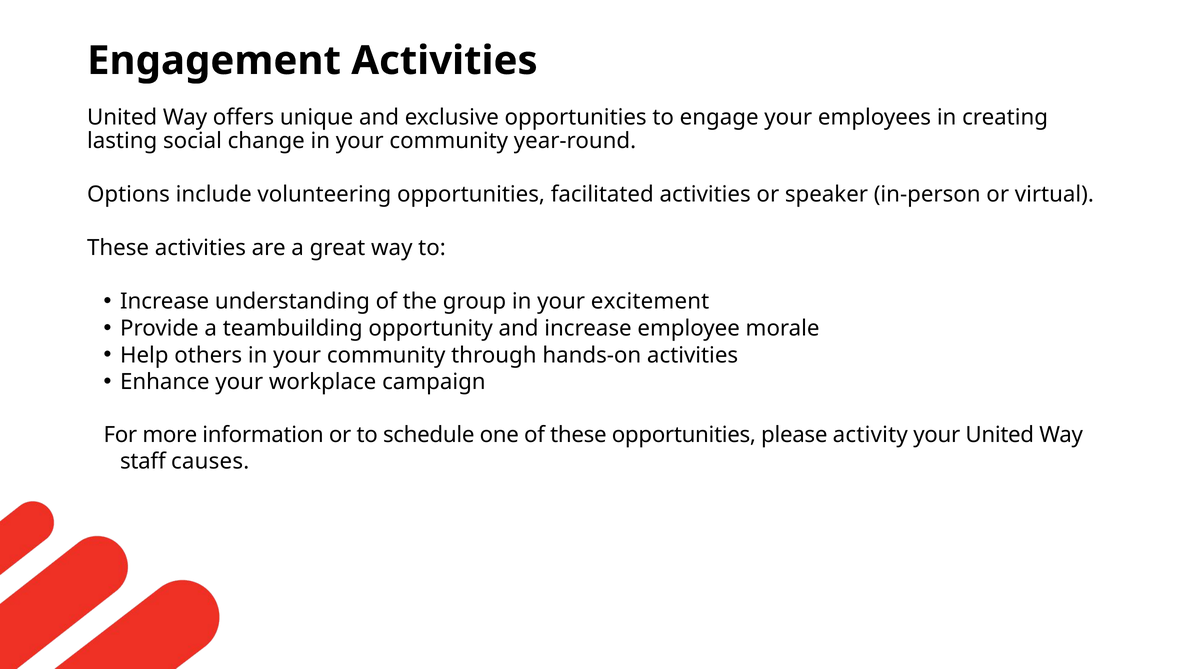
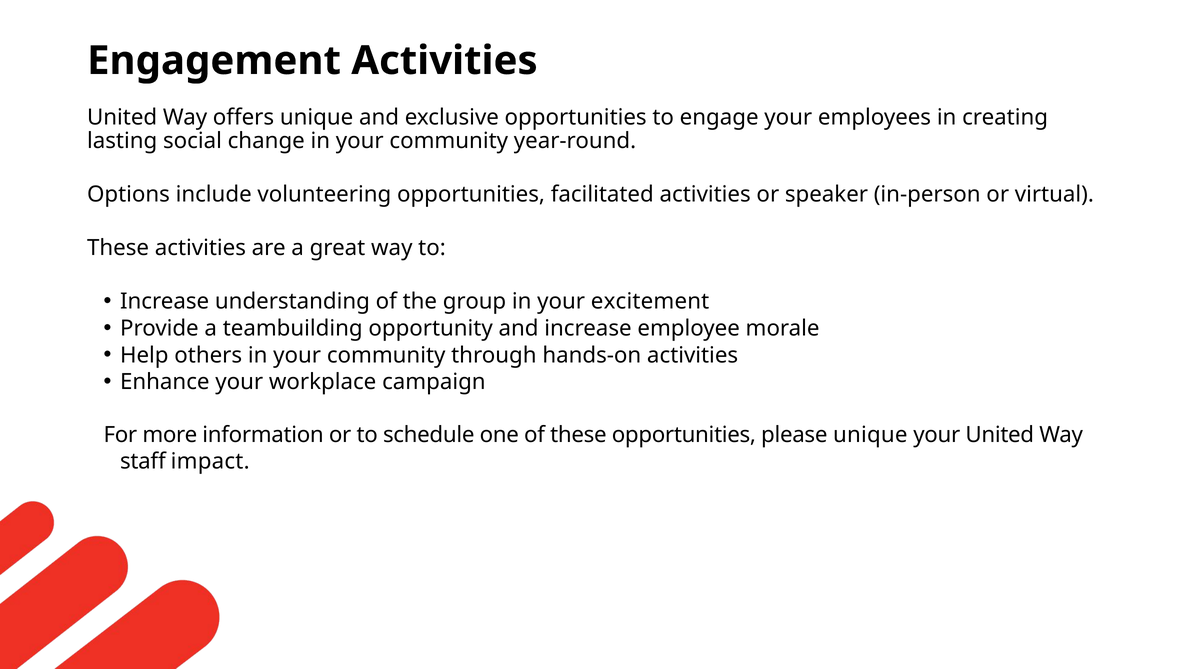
please activity: activity -> unique
causes: causes -> impact
